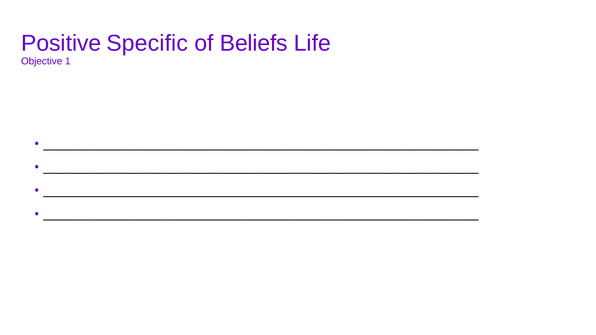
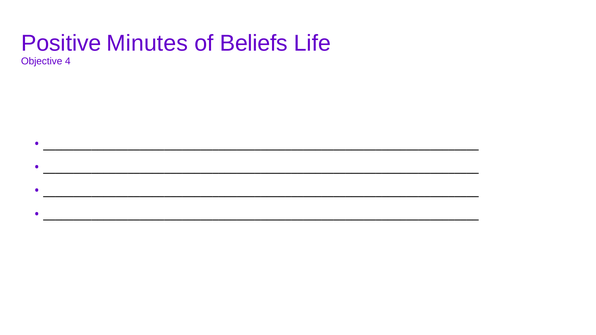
Specific: Specific -> Minutes
1: 1 -> 4
